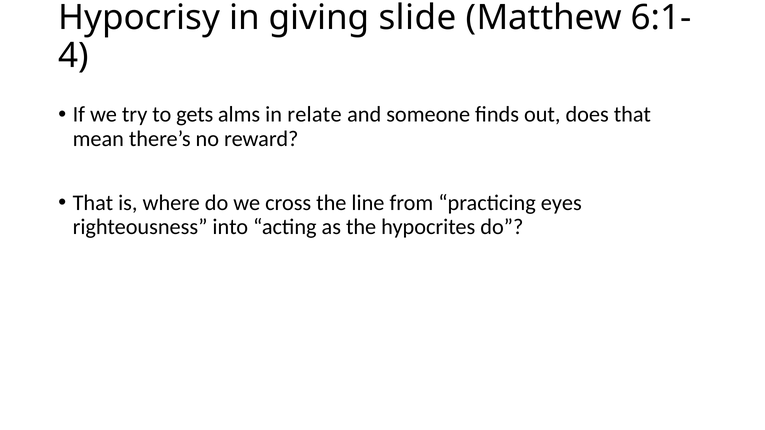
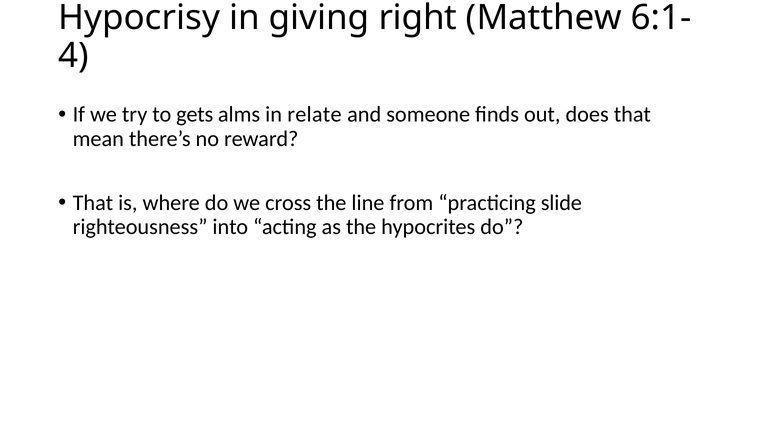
slide: slide -> right
eyes: eyes -> slide
